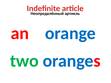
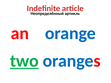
two underline: none -> present
